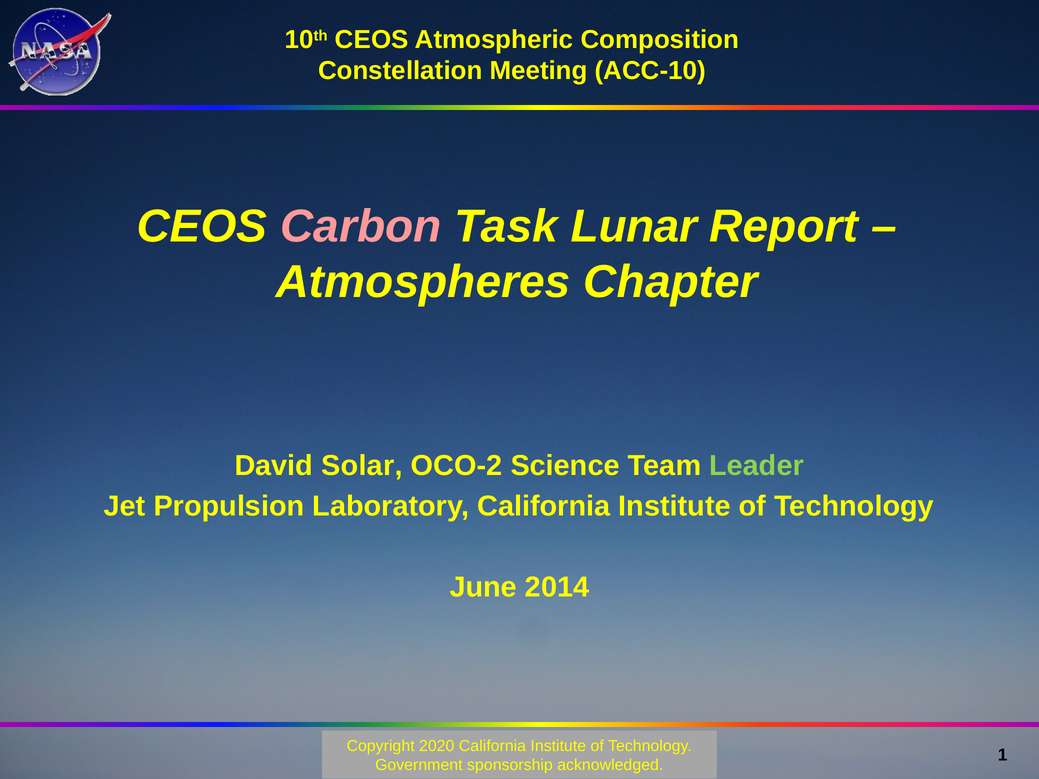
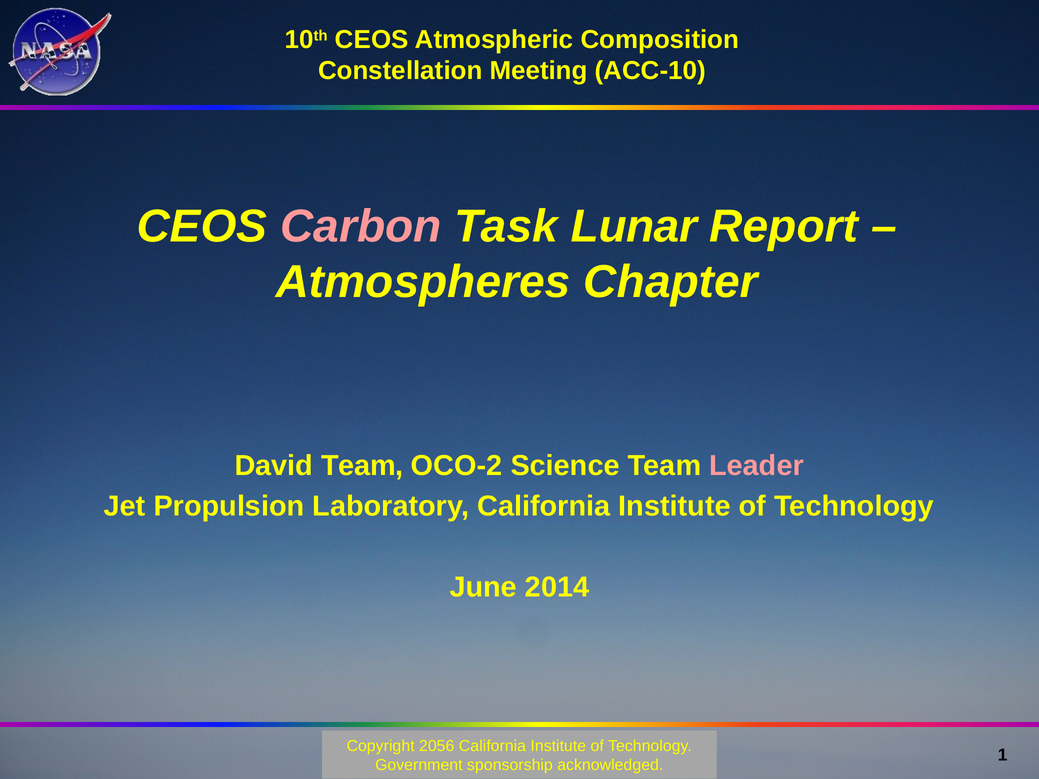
David Solar: Solar -> Team
Leader colour: light green -> pink
2020: 2020 -> 2056
